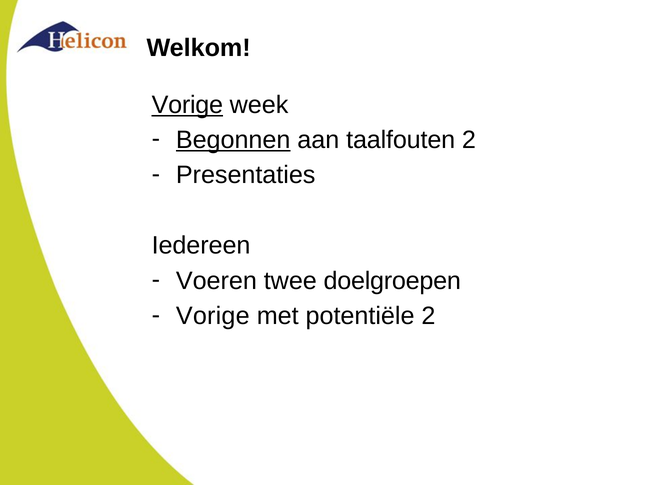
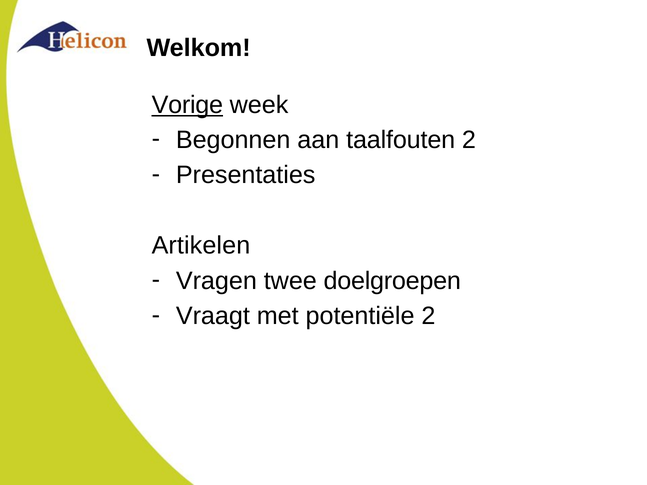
Begonnen underline: present -> none
Iedereen: Iedereen -> Artikelen
Voeren: Voeren -> Vragen
Vorige at (213, 316): Vorige -> Vraagt
